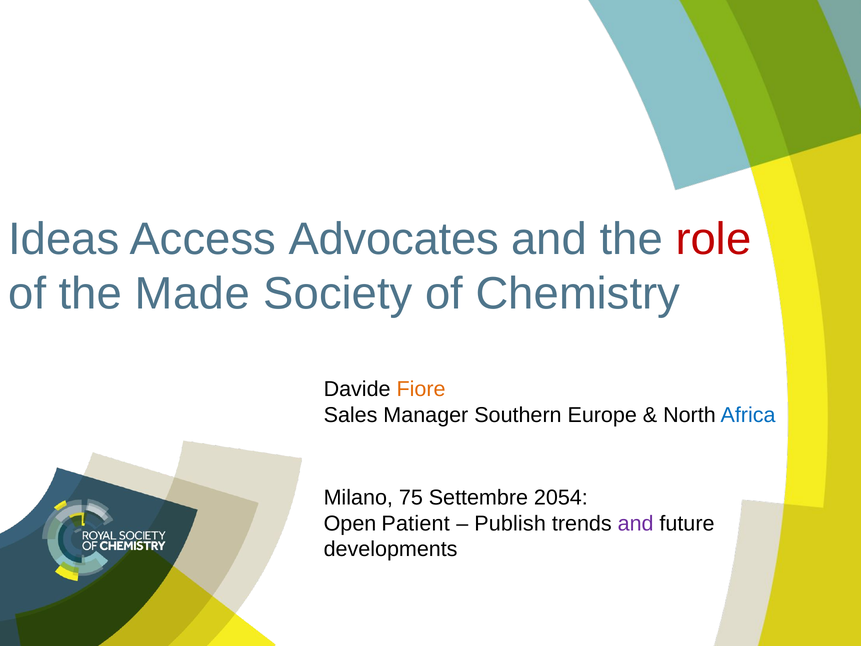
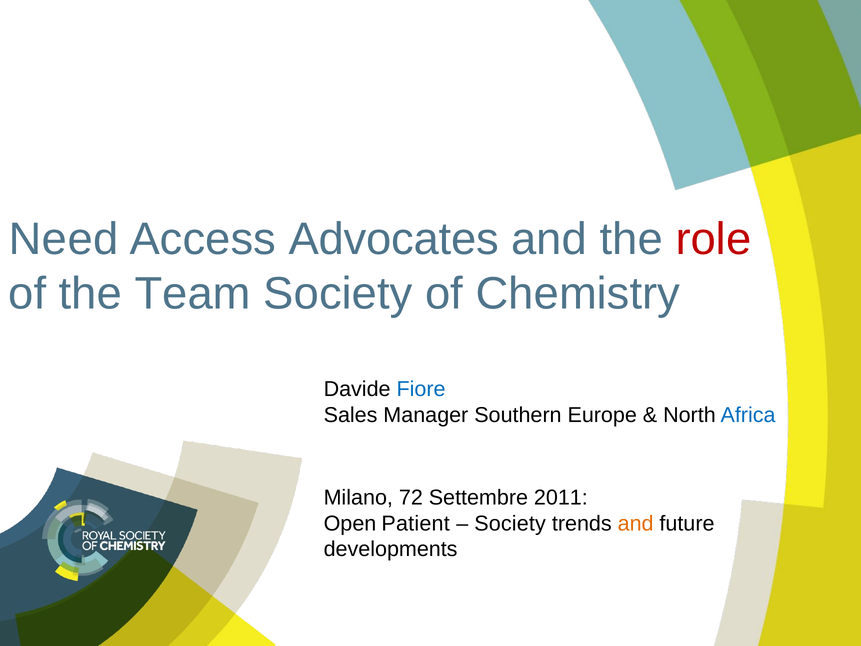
Ideas: Ideas -> Need
Made: Made -> Team
Fiore colour: orange -> blue
75: 75 -> 72
2054: 2054 -> 2011
Publish at (510, 523): Publish -> Society
and at (636, 523) colour: purple -> orange
